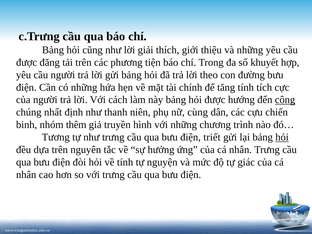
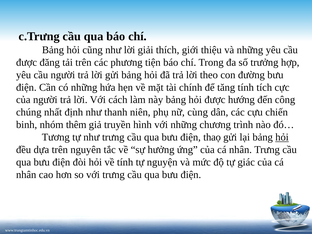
khuyết: khuyết -> trưởng
công underline: present -> none
triết: triết -> thaọ
